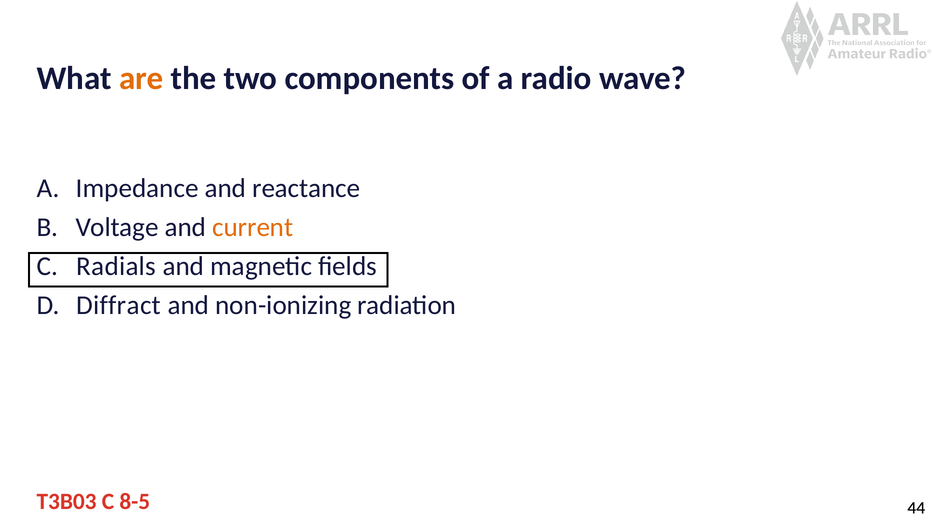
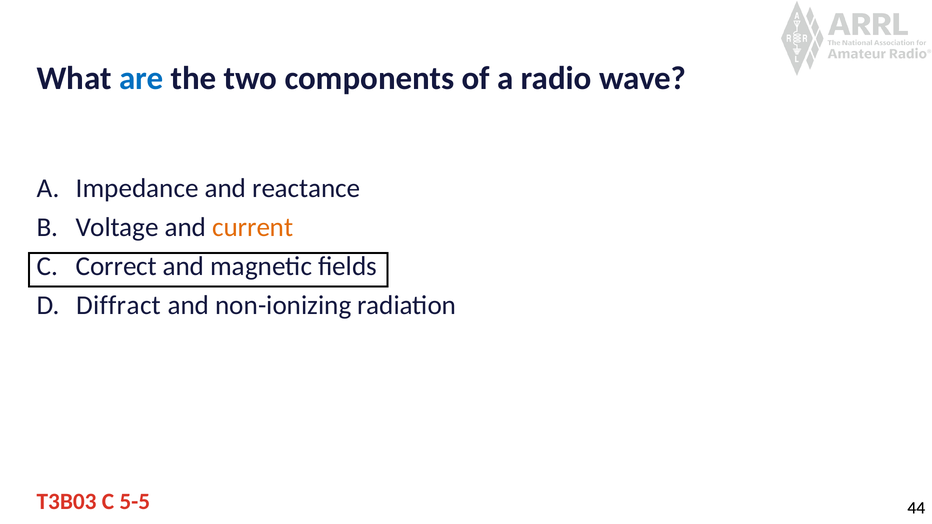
are colour: orange -> blue
Radials: Radials -> Correct
8-5: 8-5 -> 5-5
